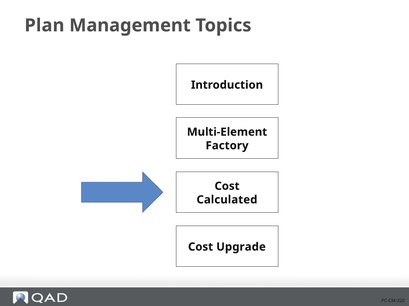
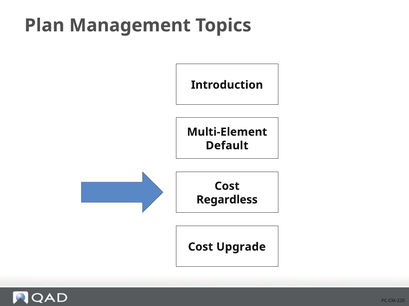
Factory: Factory -> Default
Calculated: Calculated -> Regardless
